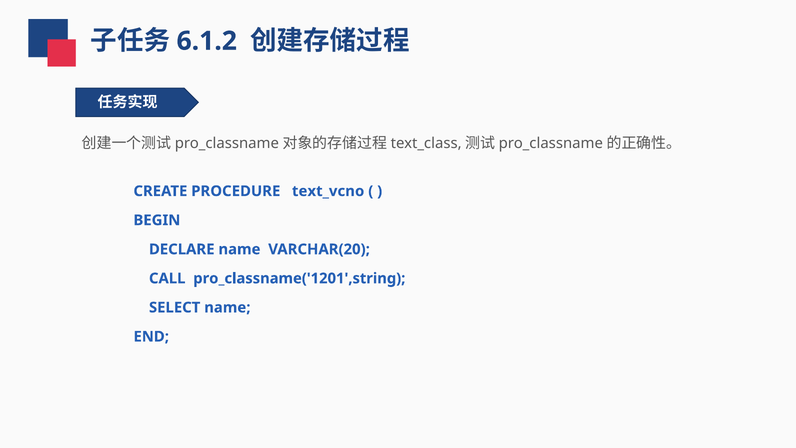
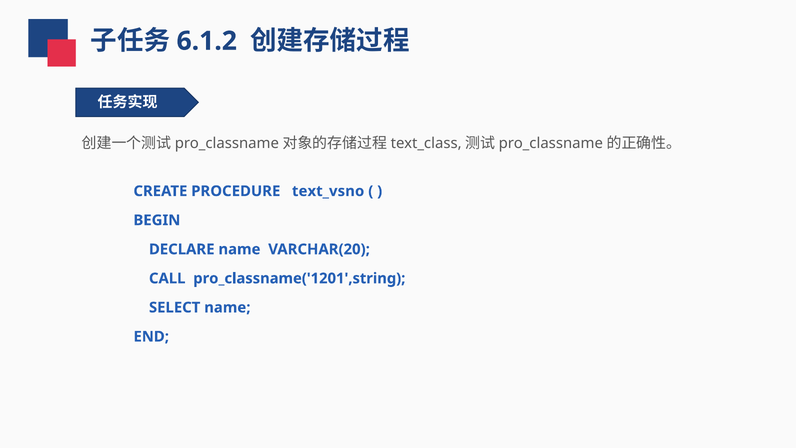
text_vcno: text_vcno -> text_vsno
